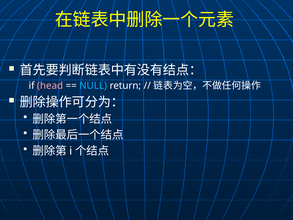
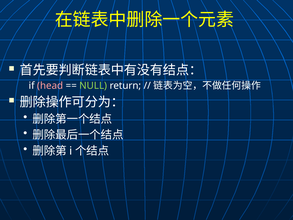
NULL colour: light blue -> light green
